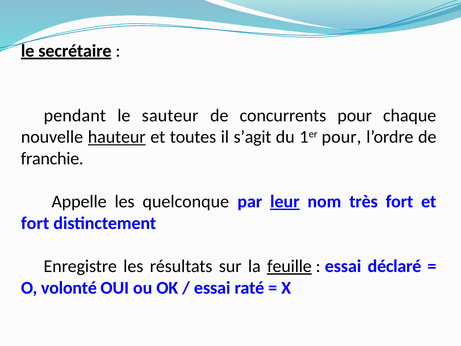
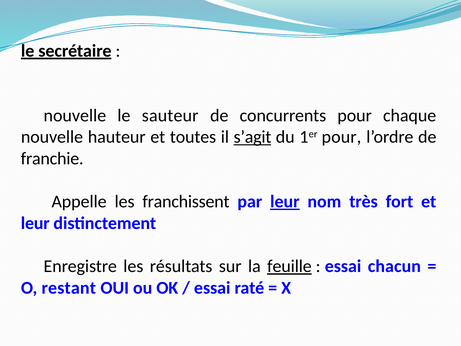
pendant at (75, 115): pendant -> nouvelle
hauteur underline: present -> none
s’agit underline: none -> present
quelconque: quelconque -> franchissent
fort at (35, 223): fort -> leur
déclaré: déclaré -> chacun
volonté: volonté -> restant
